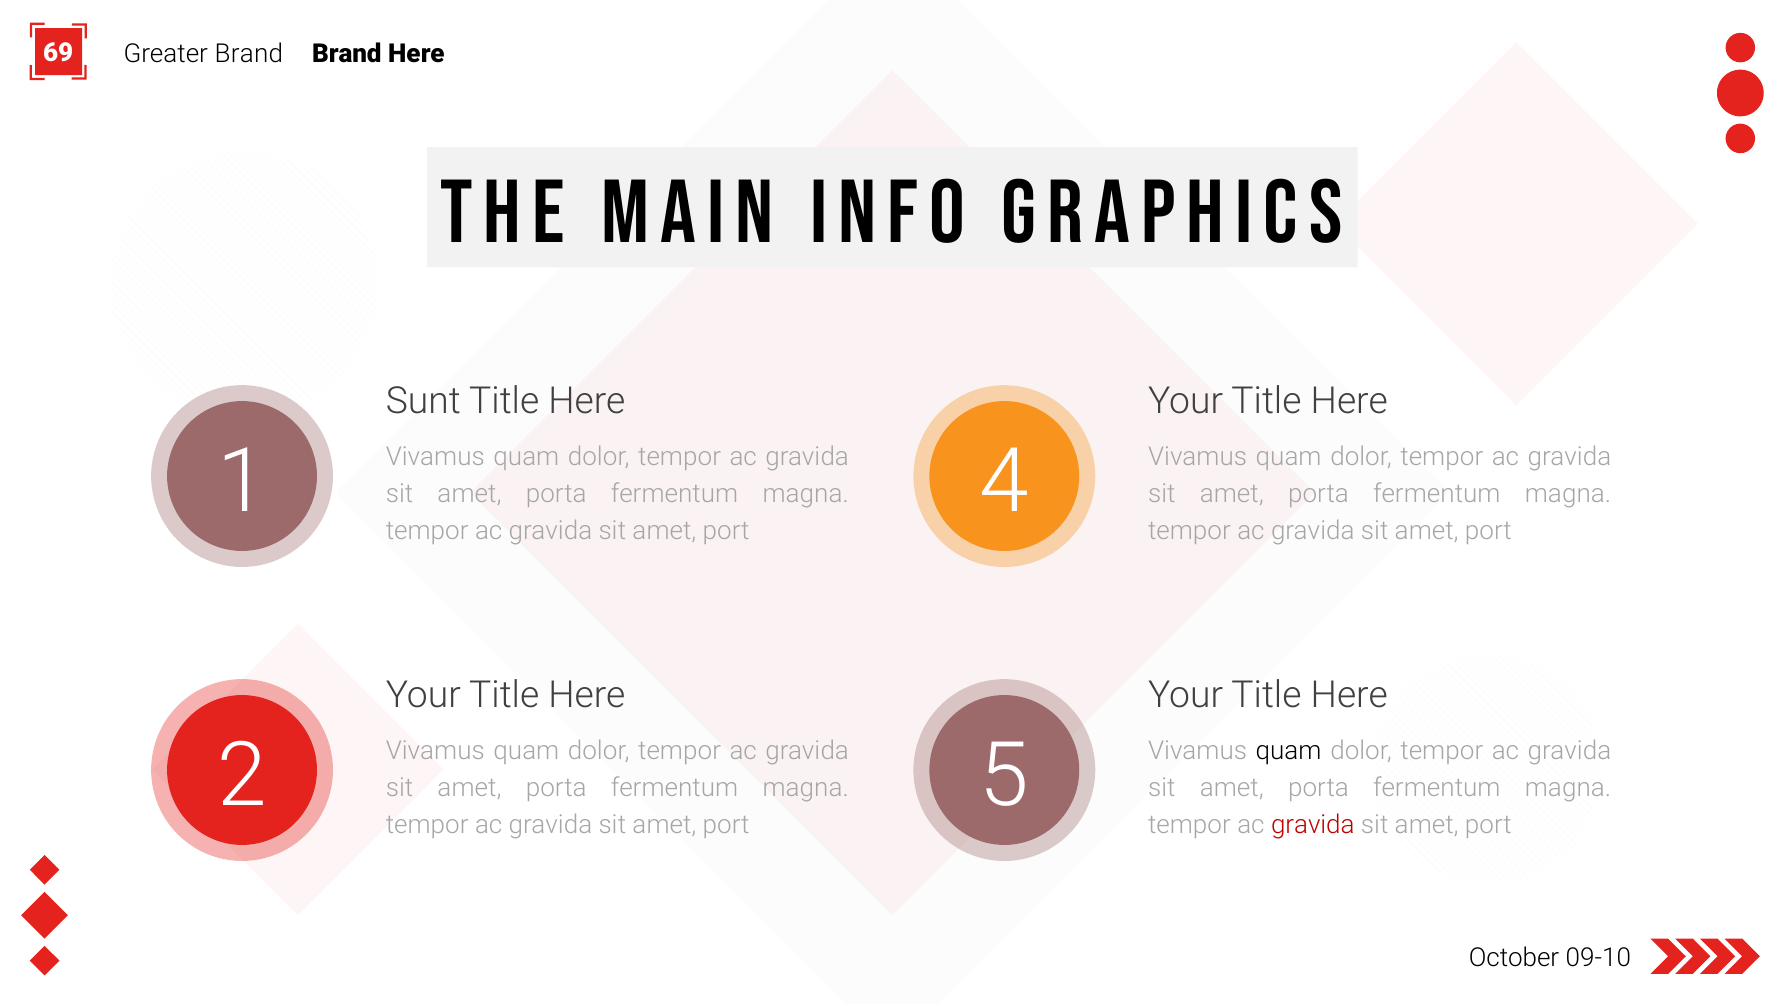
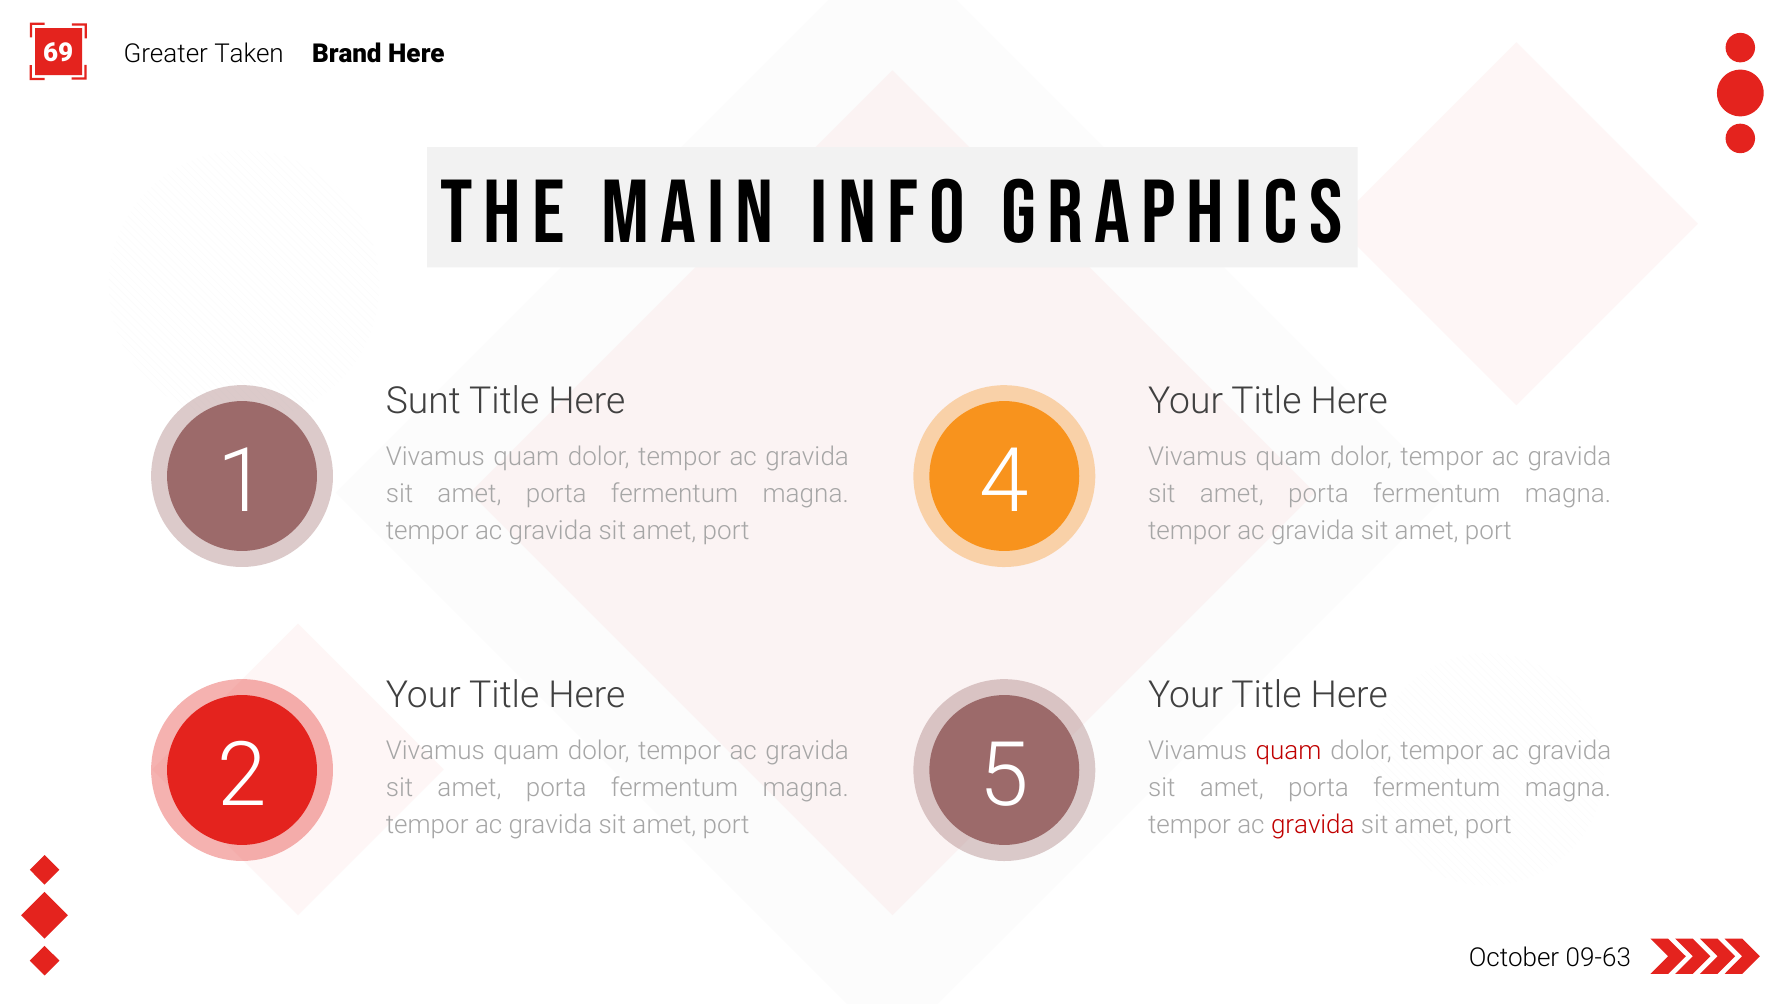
Greater Brand: Brand -> Taken
quam at (1289, 750) colour: black -> red
09-10: 09-10 -> 09-63
